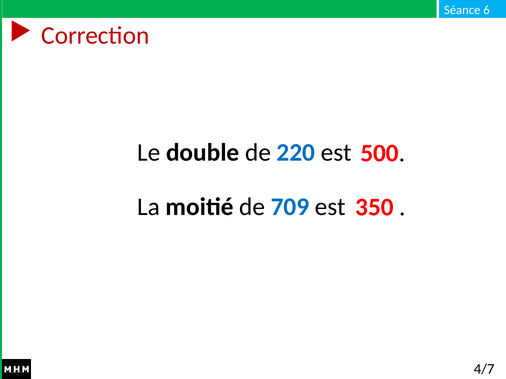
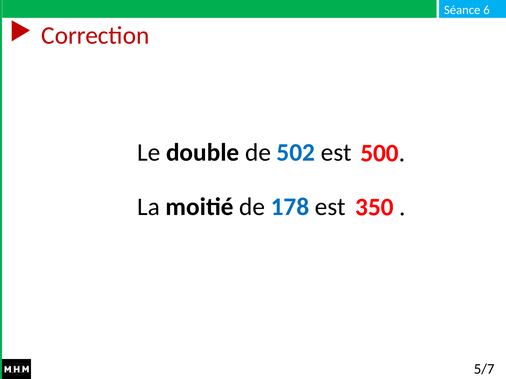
220: 220 -> 502
709: 709 -> 178
4/7: 4/7 -> 5/7
